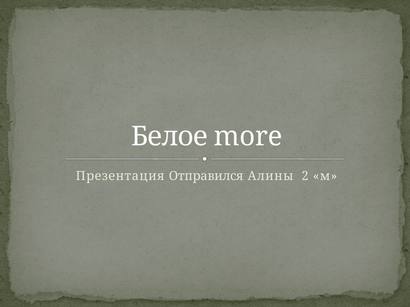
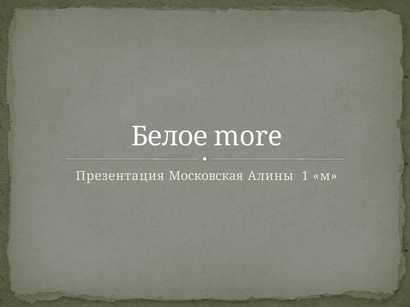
Отправился: Отправился -> Московская
2: 2 -> 1
